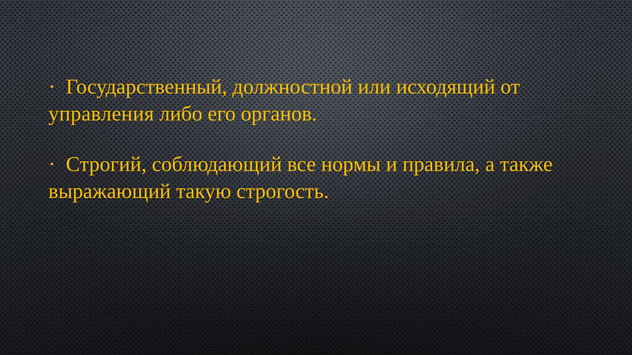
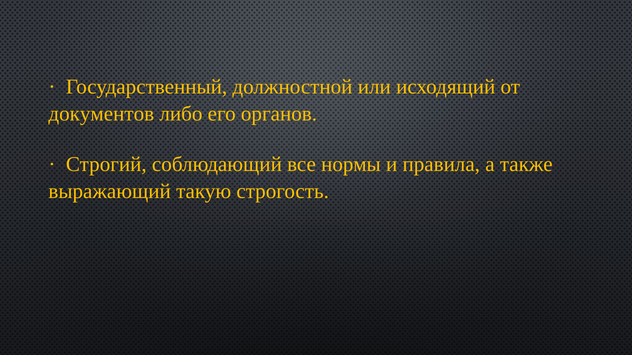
управления: управления -> документов
